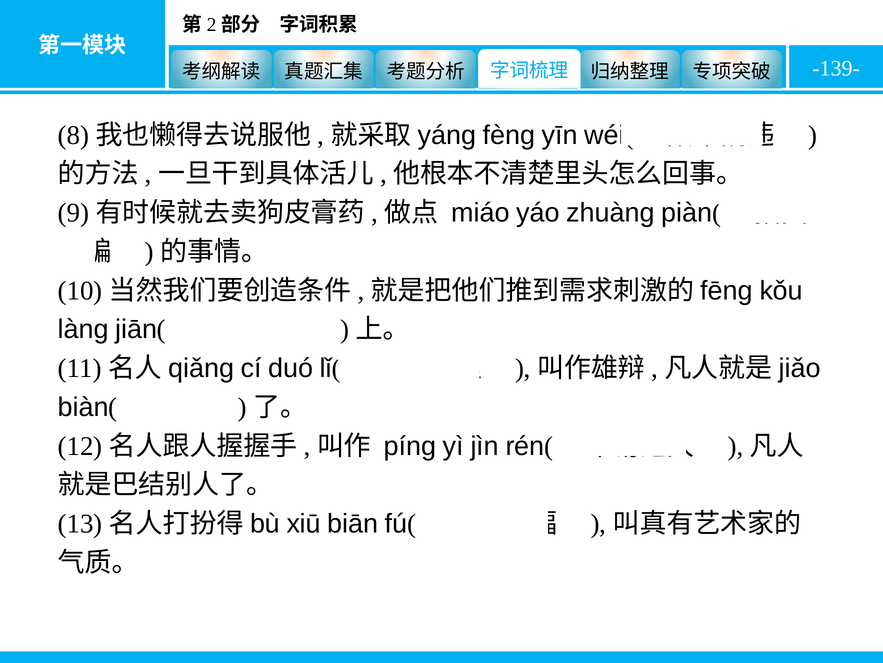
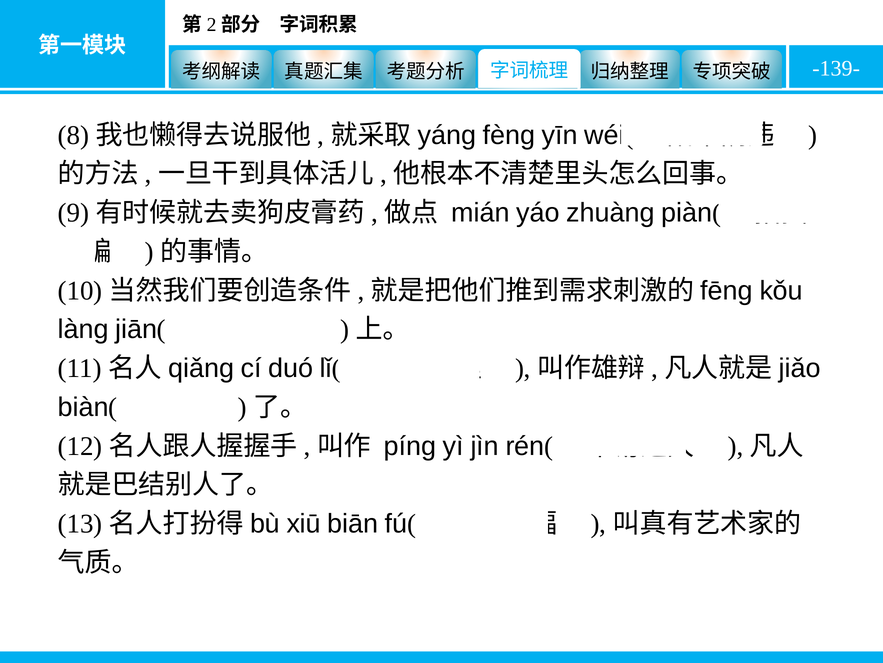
miáo: miáo -> mián
